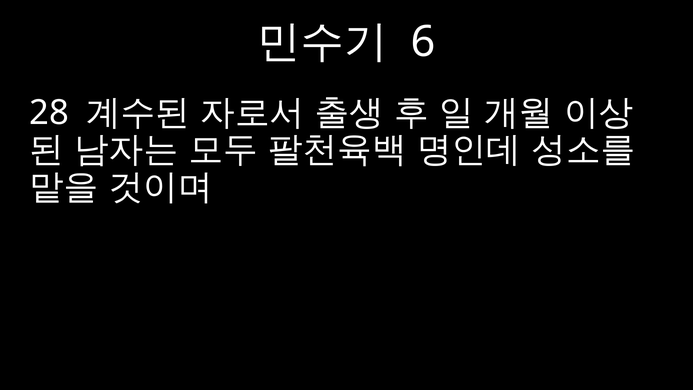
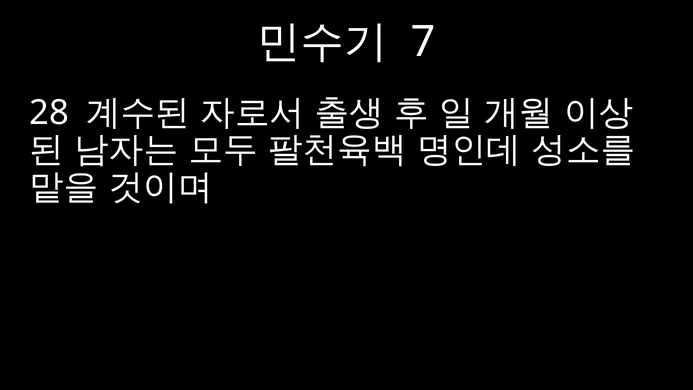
6: 6 -> 7
